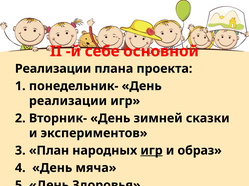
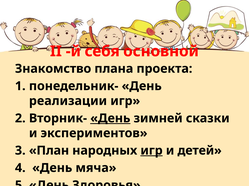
себе: себе -> себя
Реализации at (53, 69): Реализации -> Знакомство
День at (110, 119) underline: none -> present
образ: образ -> детей
